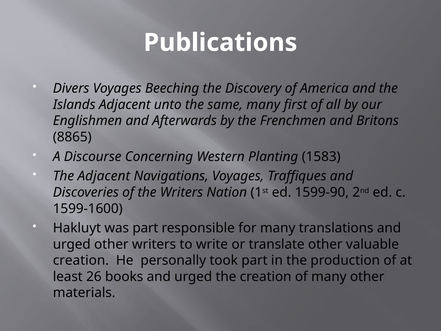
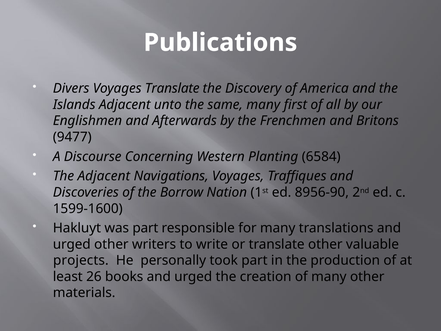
Voyages Beeching: Beeching -> Translate
8865: 8865 -> 9477
1583: 1583 -> 6584
the Writers: Writers -> Borrow
1599-90: 1599-90 -> 8956-90
creation at (81, 260): creation -> projects
